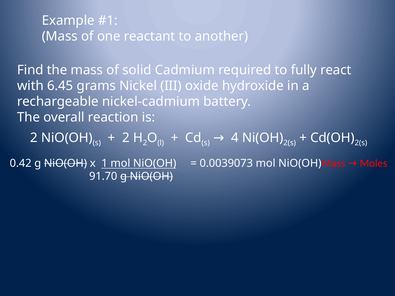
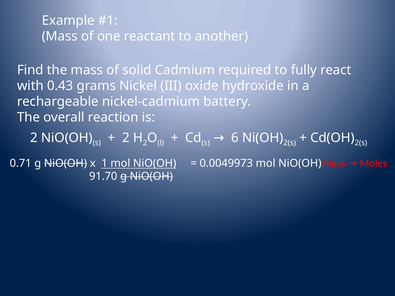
6.45: 6.45 -> 0.43
4: 4 -> 6
0.42: 0.42 -> 0.71
0.0039073: 0.0039073 -> 0.0049973
